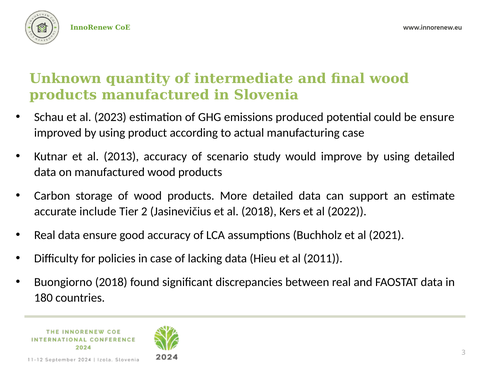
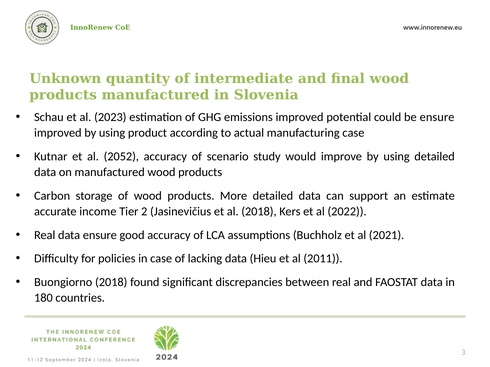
emissions produced: produced -> improved
2013: 2013 -> 2052
include: include -> income
